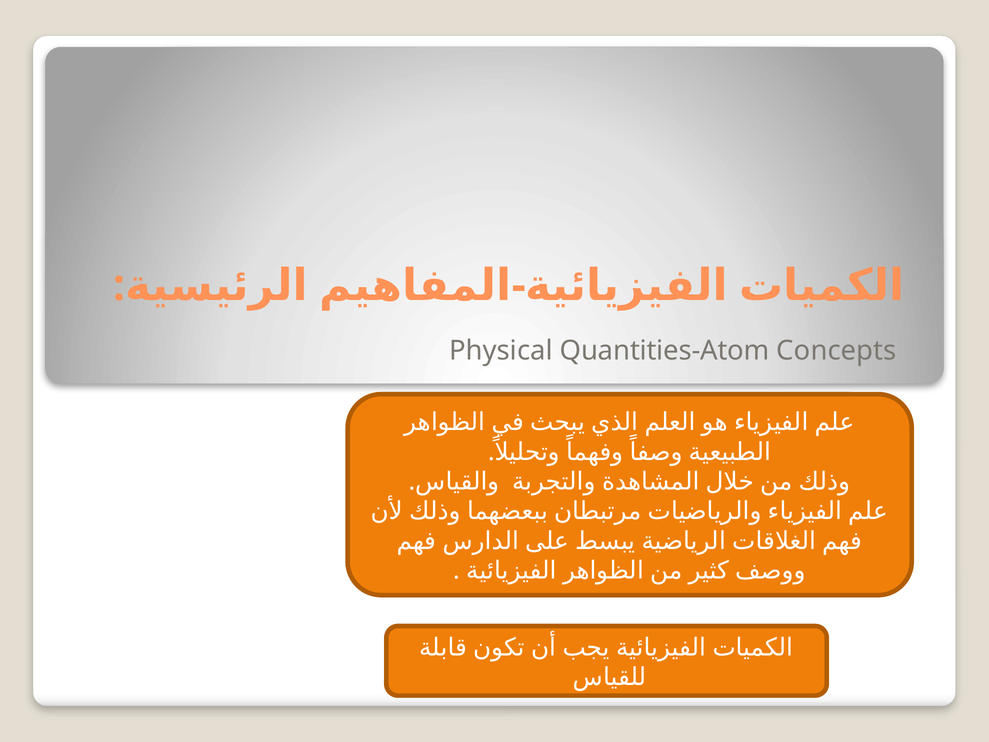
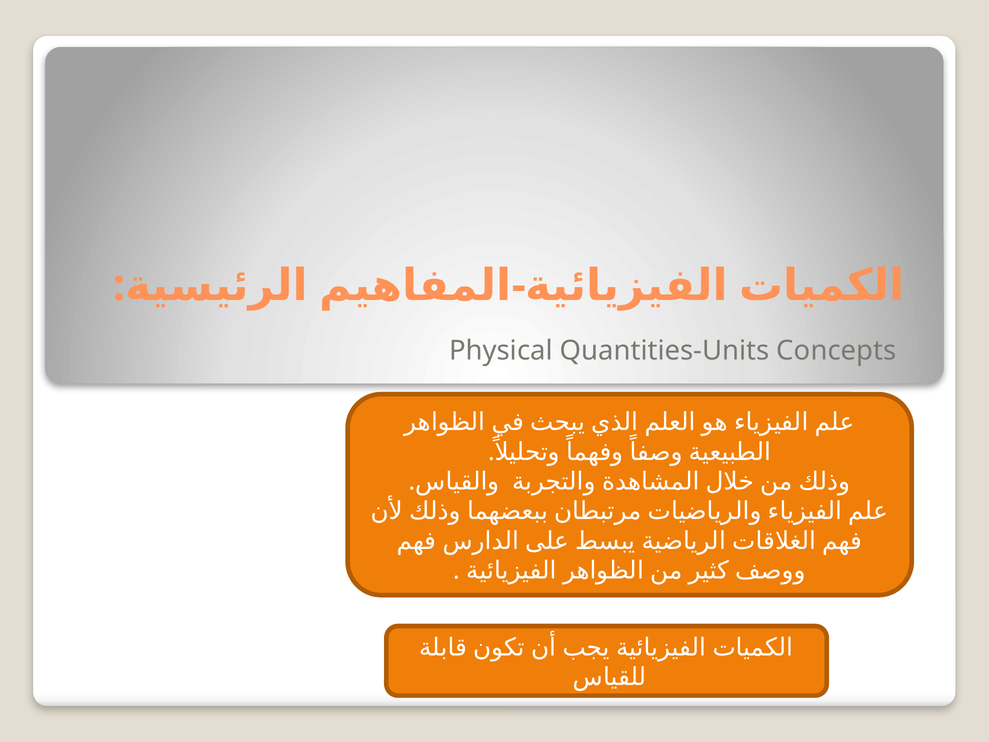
Quantities-Atom: Quantities-Atom -> Quantities-Units
